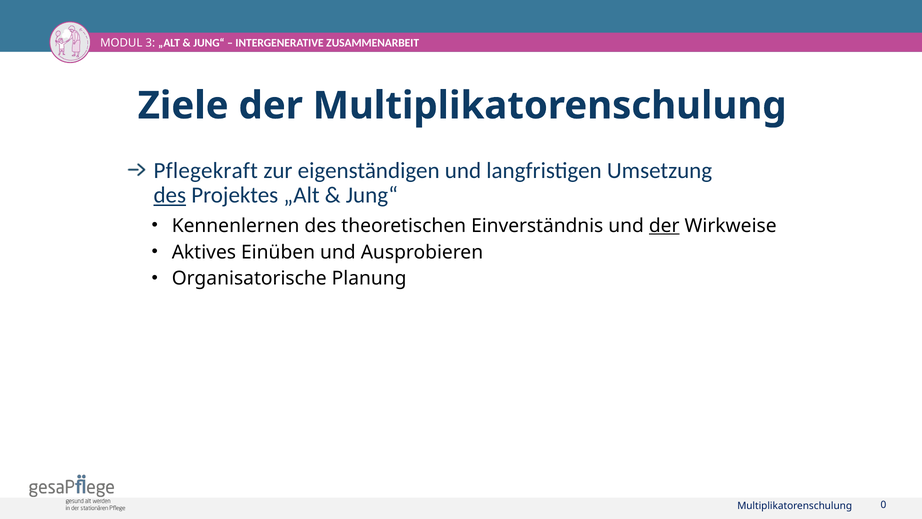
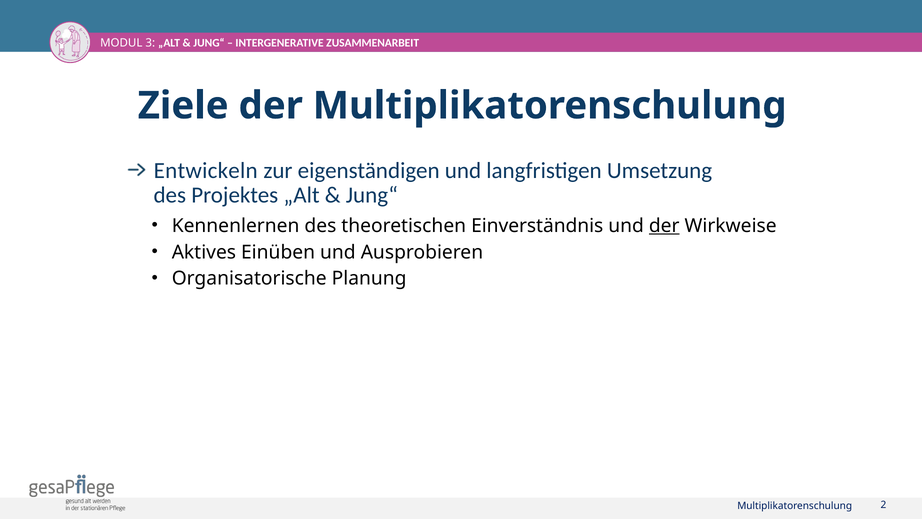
Pflegekraft: Pflegekraft -> Entwickeln
des at (170, 195) underline: present -> none
0: 0 -> 2
